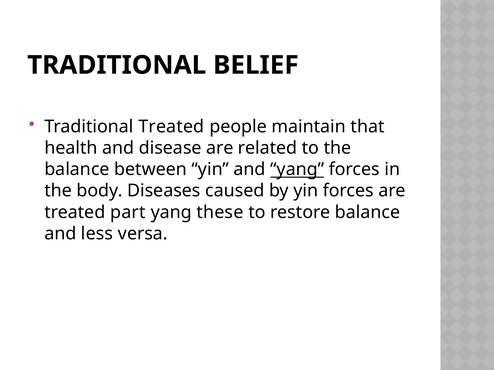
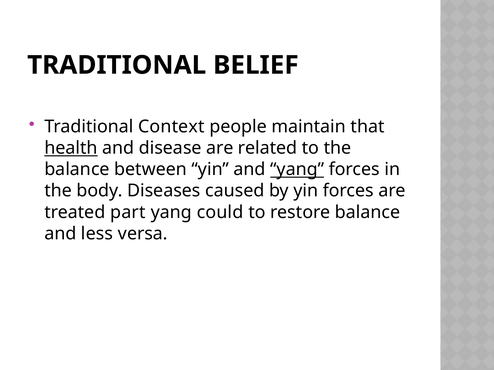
Traditional Treated: Treated -> Context
health underline: none -> present
these: these -> could
